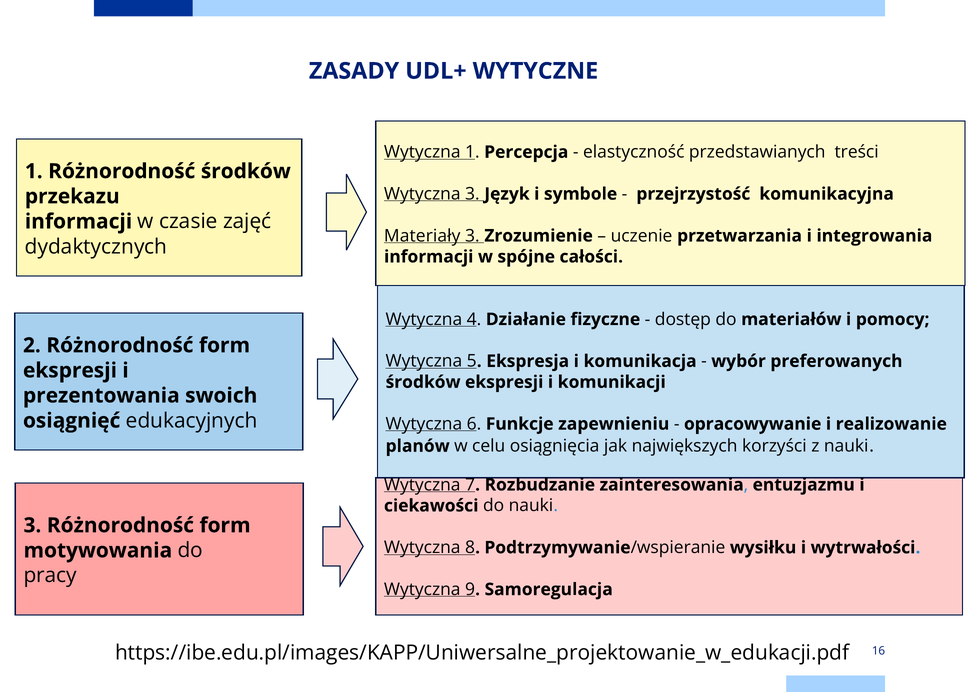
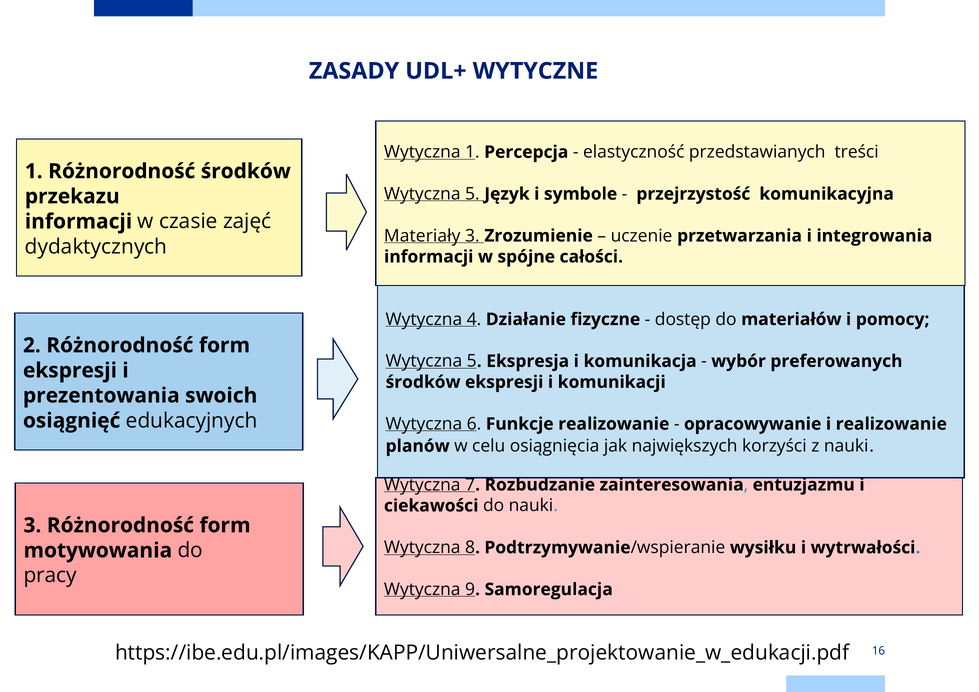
3 at (472, 194): 3 -> 5
Funkcje zapewnieniu: zapewnieniu -> realizowanie
